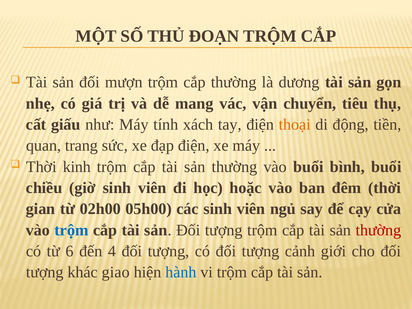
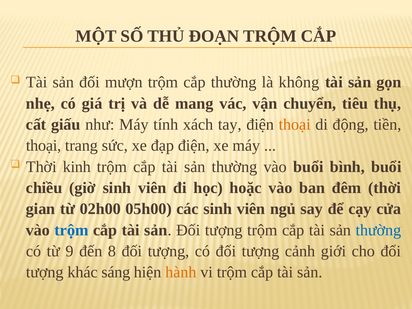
dương: dương -> không
quan at (43, 146): quan -> thoại
thường at (378, 230) colour: red -> blue
6: 6 -> 9
4: 4 -> 8
giao: giao -> sáng
hành colour: blue -> orange
